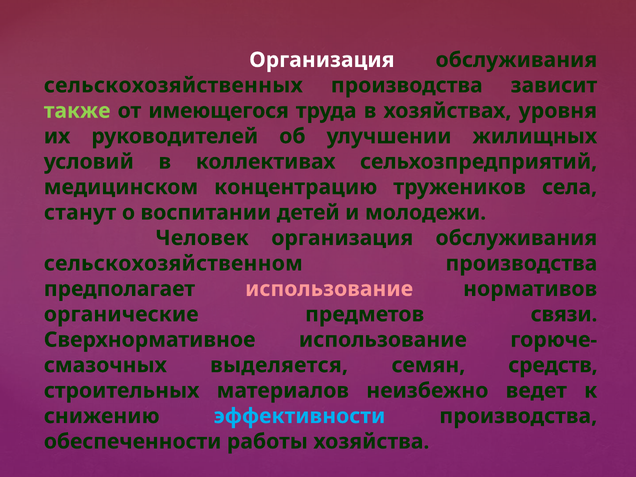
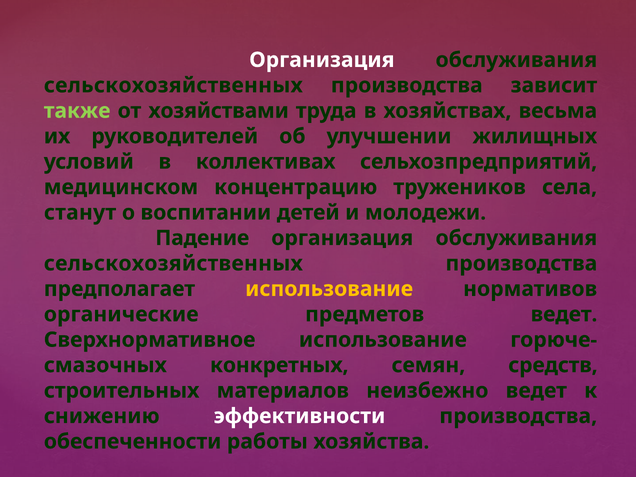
имеющегося: имеющегося -> хозяйствами
уровня: уровня -> весьма
Человек: Человек -> Падение
сельскохозяйственном at (173, 263): сельскохозяйственном -> сельскохозяйственных
использование at (329, 289) colour: pink -> yellow
предметов связи: связи -> ведет
выделяется: выделяется -> конкретных
эффективности colour: light blue -> white
